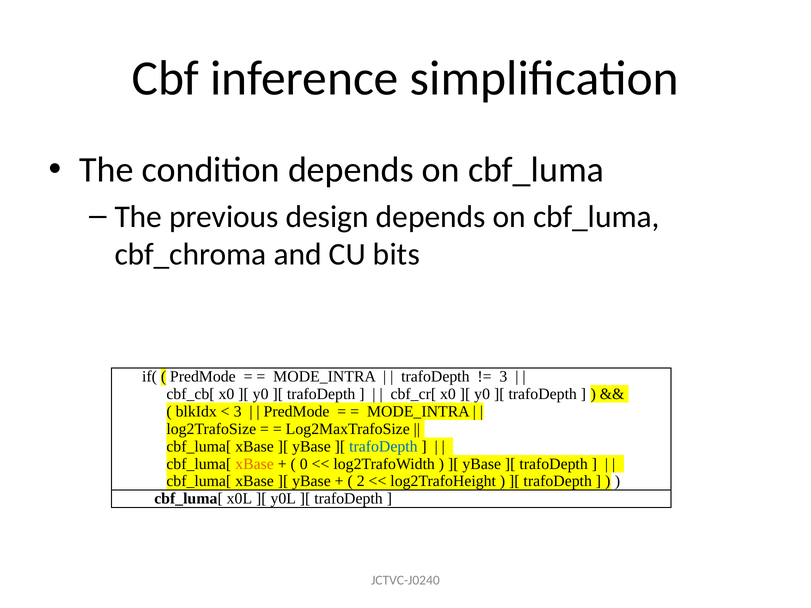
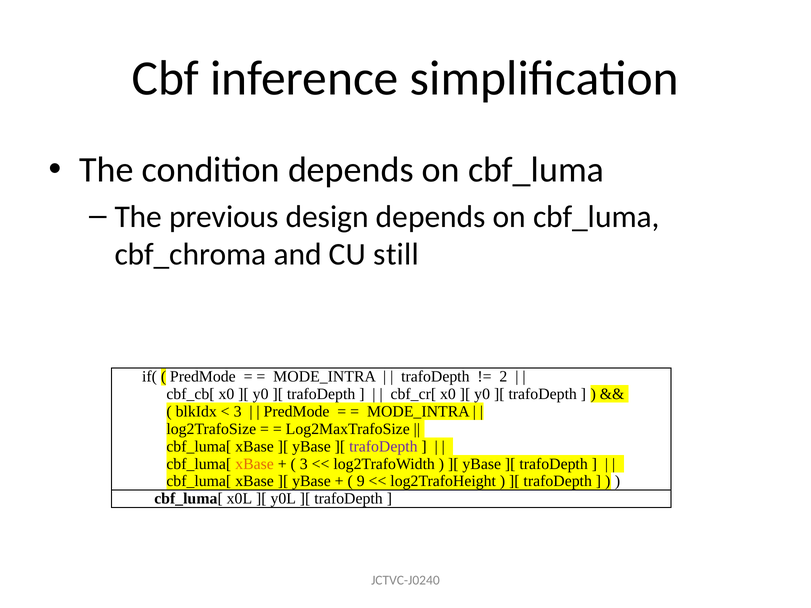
bits: bits -> still
3 at (503, 377): 3 -> 2
trafoDepth at (383, 447) colour: blue -> purple
0 at (304, 464): 0 -> 3
2: 2 -> 9
